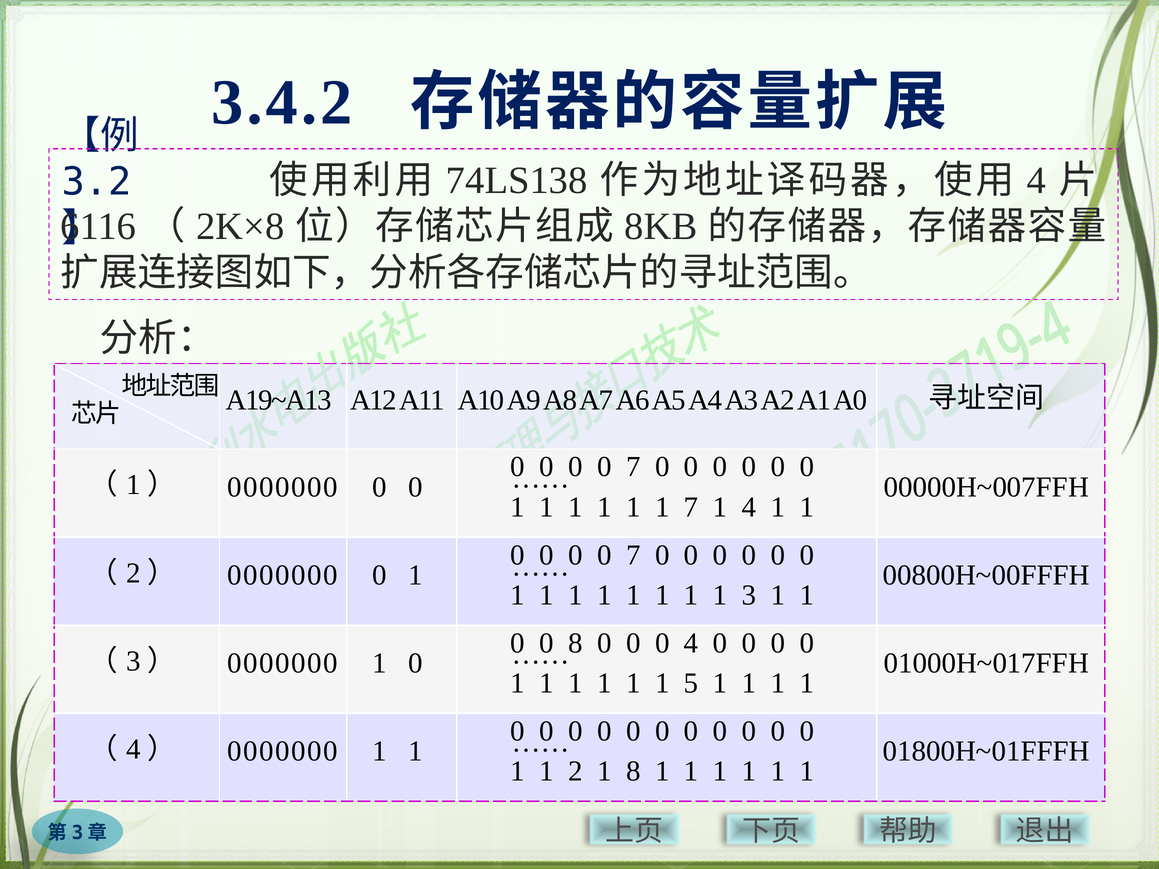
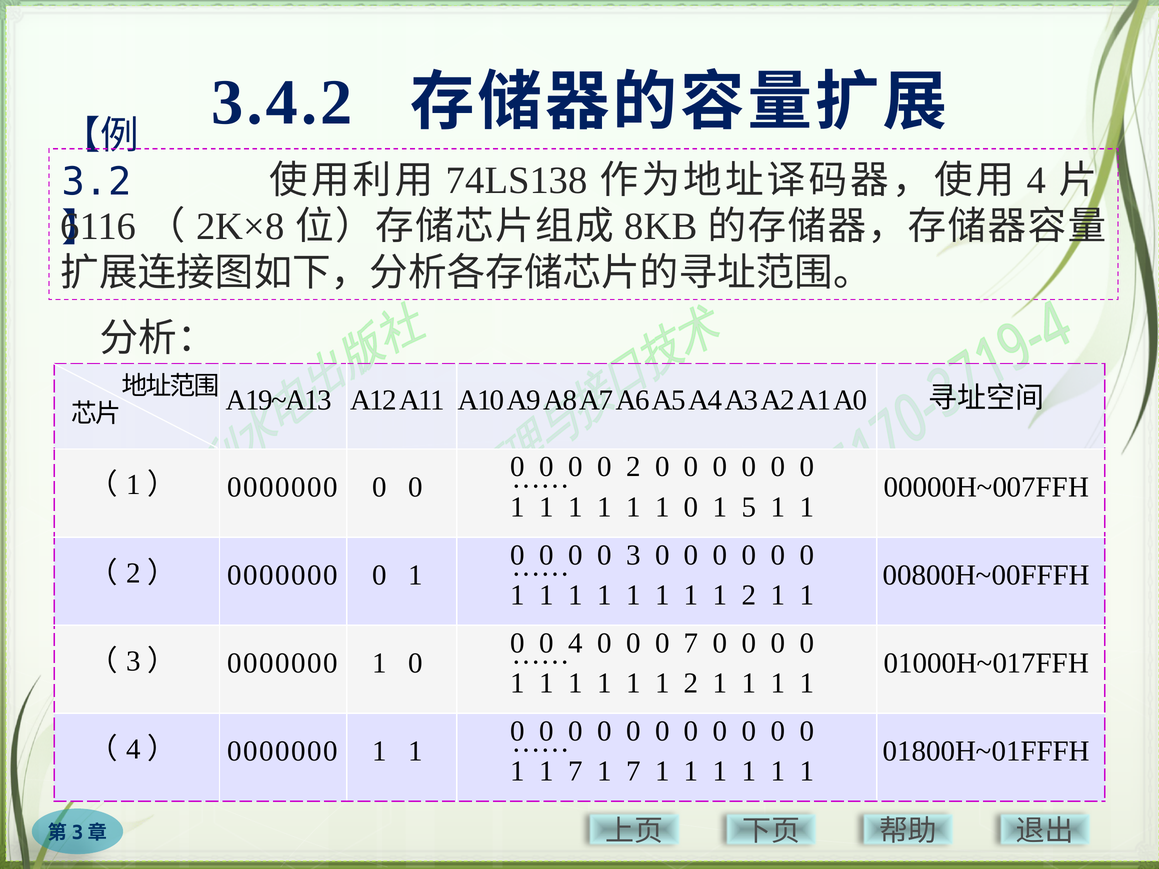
7 at (633, 467): 7 -> 2
1 1 1 7: 7 -> 0
1 4: 4 -> 5
7 at (633, 555): 7 -> 3
3 at (749, 595): 3 -> 2
8 at (575, 643): 8 -> 4
0 4: 4 -> 7
5 at (691, 683): 5 -> 2
1 1 2: 2 -> 7
8 at (633, 771): 8 -> 7
